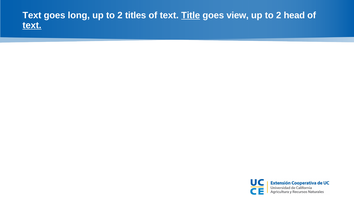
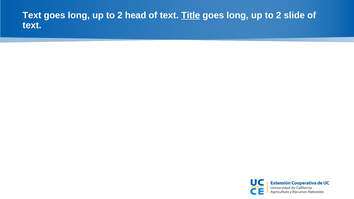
titles: titles -> head
view at (238, 15): view -> long
head: head -> slide
text at (32, 25) underline: present -> none
